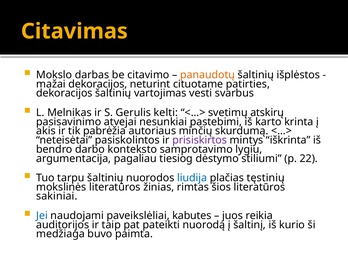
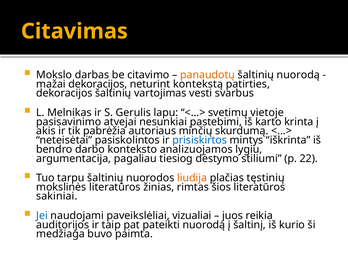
šaltinių išplėstos: išplėstos -> nuorodą
cituotame: cituotame -> kontekstą
kelti: kelti -> lapu
atskirų: atskirų -> vietoje
prisiskirtos colour: purple -> blue
samprotavimo: samprotavimo -> analizuojamos
liudija colour: blue -> orange
kabutes: kabutes -> vizualiai
